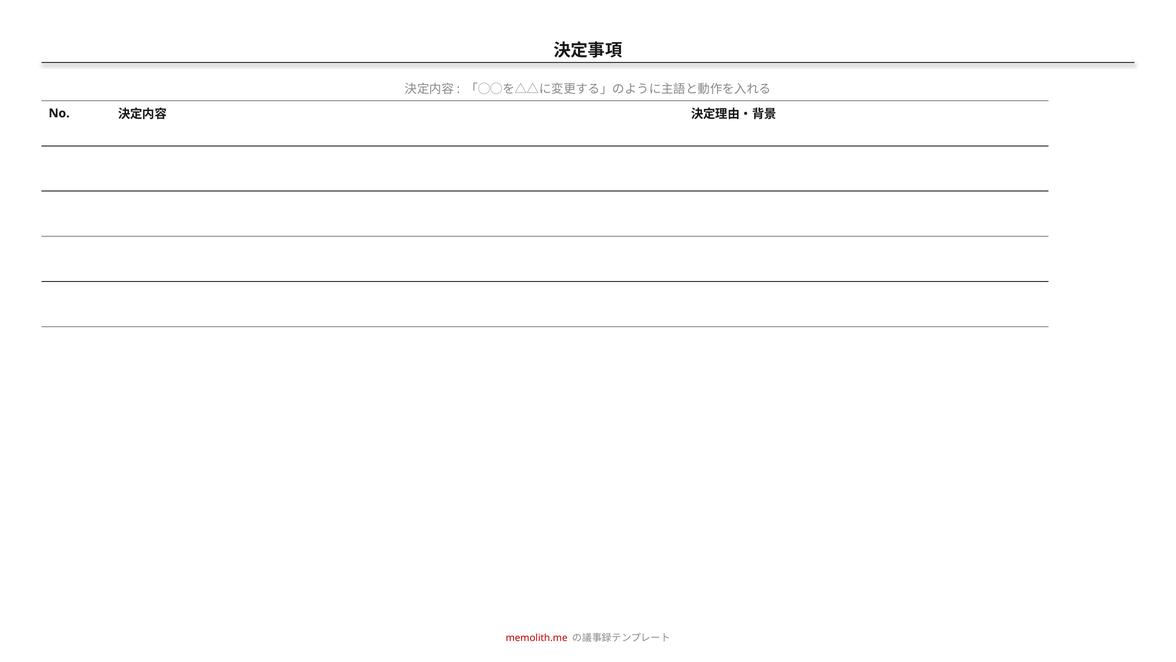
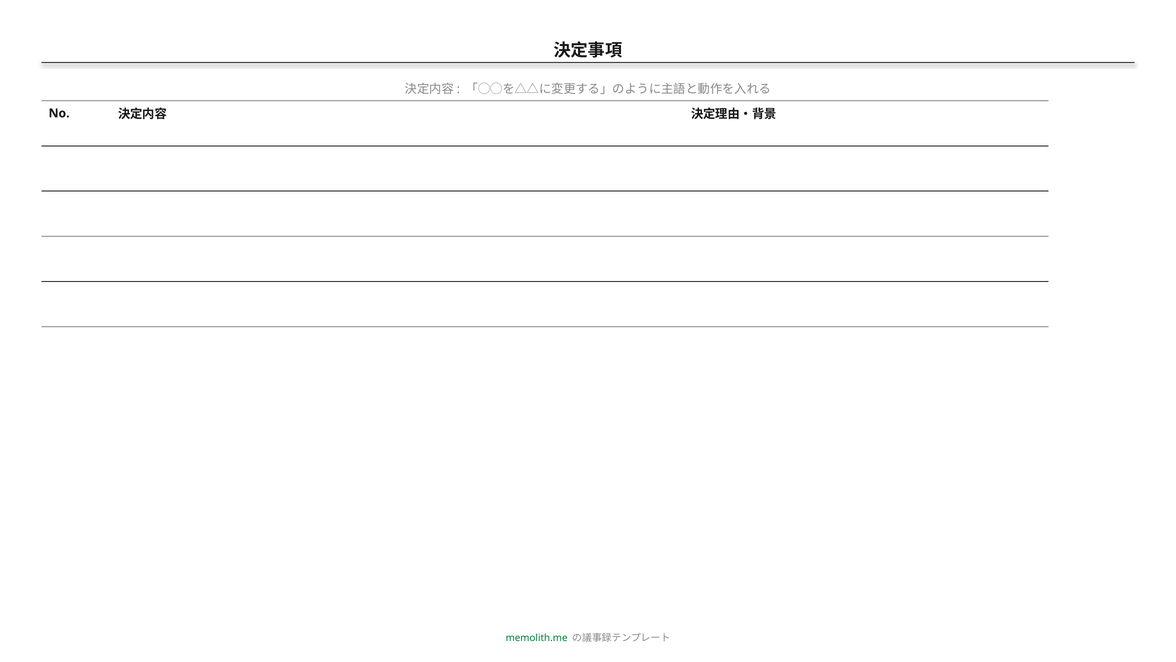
memolith.me colour: red -> green
